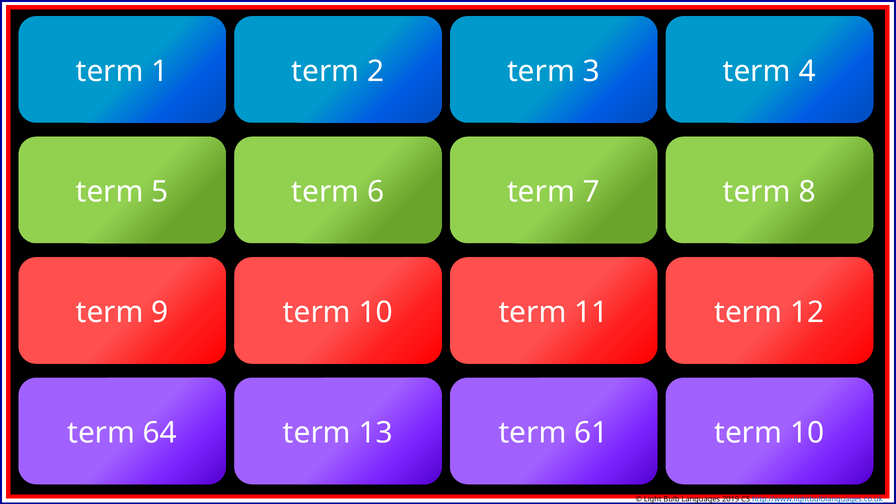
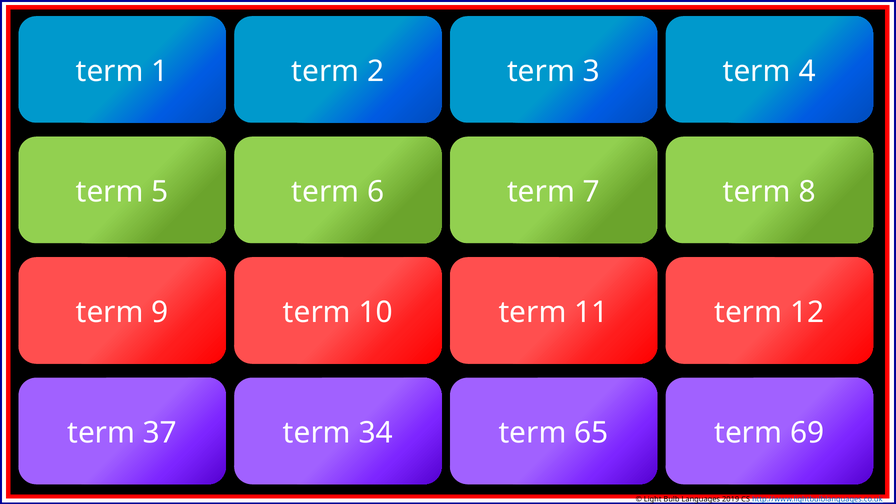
64: 64 -> 37
13: 13 -> 34
61: 61 -> 65
10 at (807, 433): 10 -> 69
